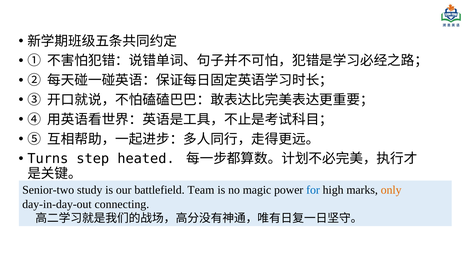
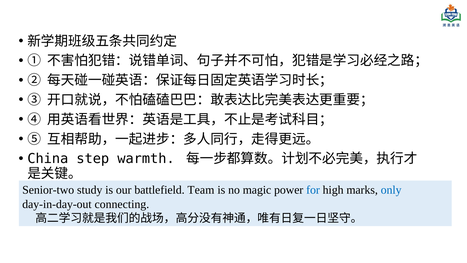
Turns: Turns -> China
heated: heated -> warmth
only colour: orange -> blue
